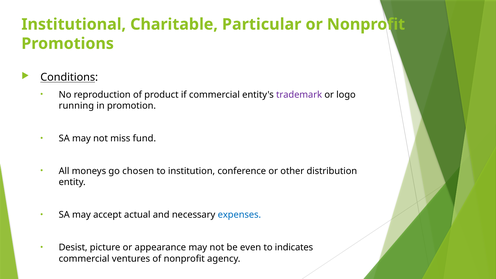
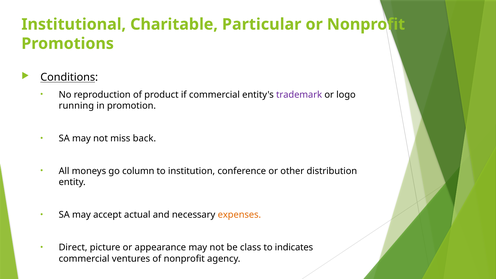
fund: fund -> back
chosen: chosen -> column
expenses colour: blue -> orange
Desist: Desist -> Direct
even: even -> class
